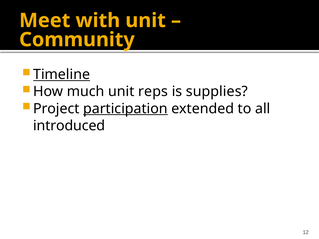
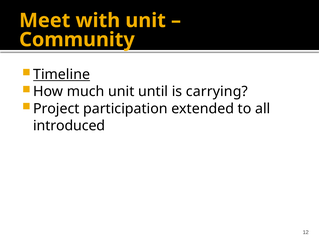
reps: reps -> until
supplies: supplies -> carrying
participation underline: present -> none
